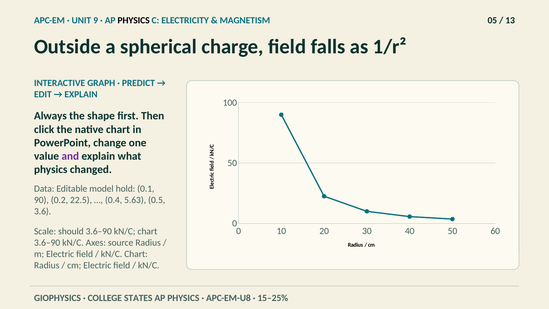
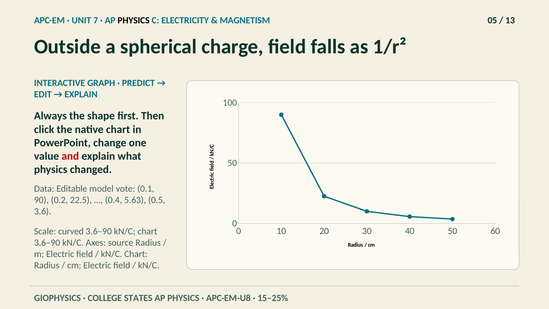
9: 9 -> 7
and colour: purple -> red
hold: hold -> vote
should: should -> curved
